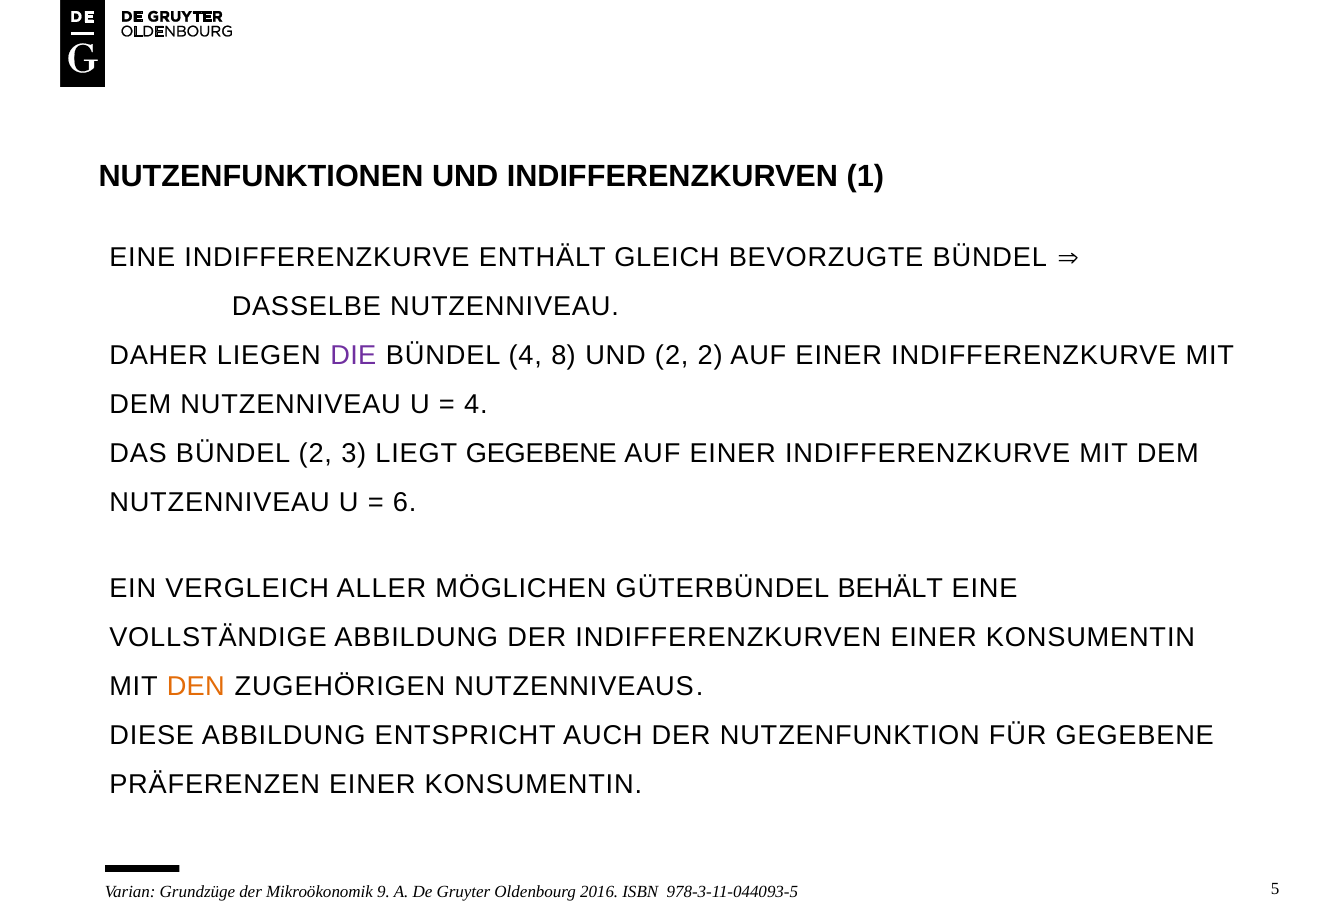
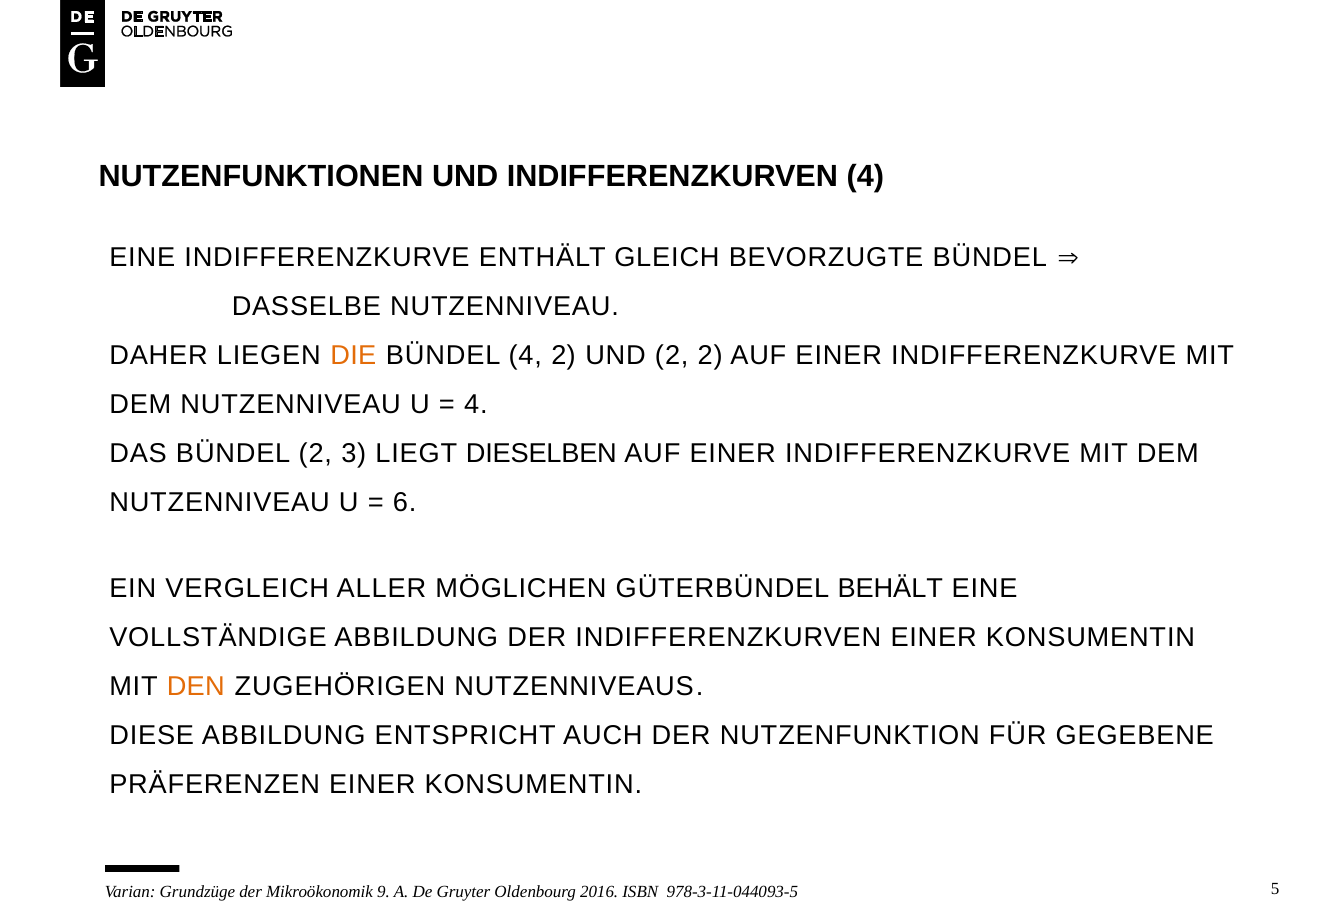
INDIFFERENZKURVEN 1: 1 -> 4
DIE colour: purple -> orange
4 8: 8 -> 2
LIEGT GEGEBENE: GEGEBENE -> DIESELBEN
